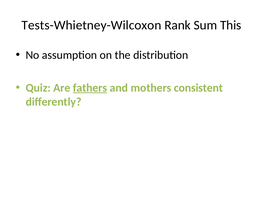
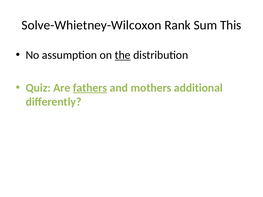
Tests-Whietney-Wilcoxon: Tests-Whietney-Wilcoxon -> Solve-Whietney-Wilcoxon
the underline: none -> present
consistent: consistent -> additional
